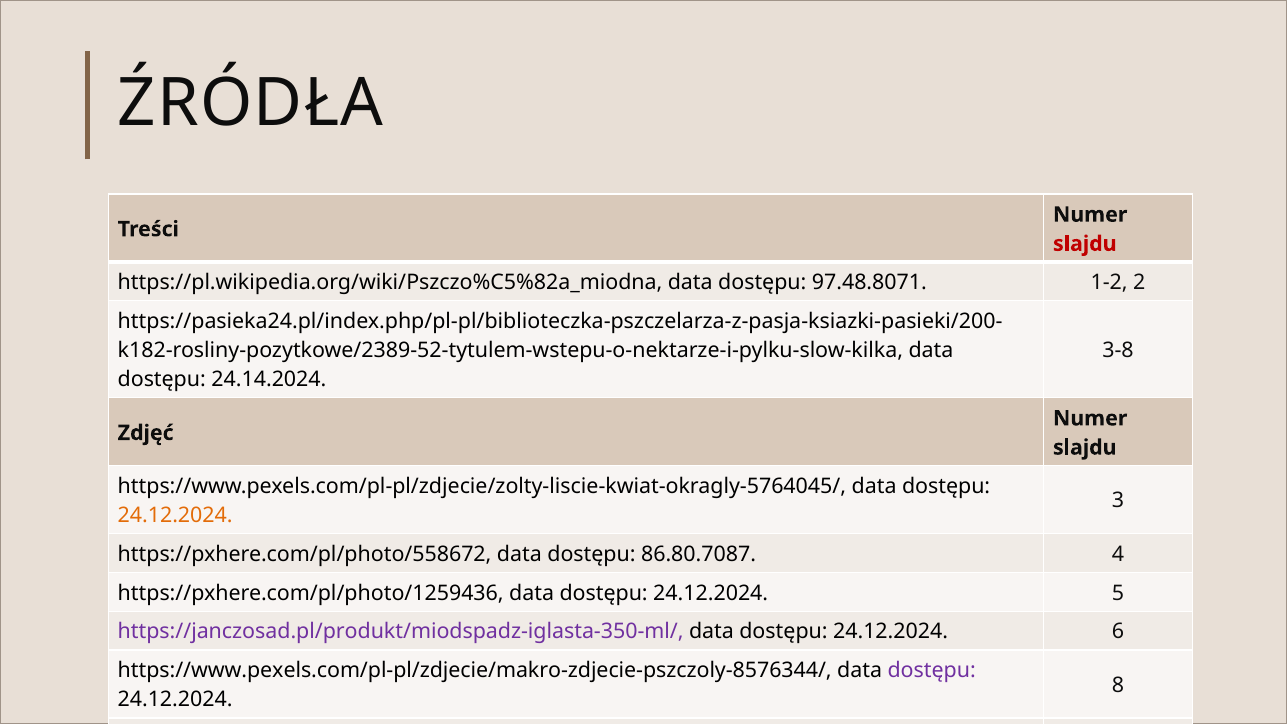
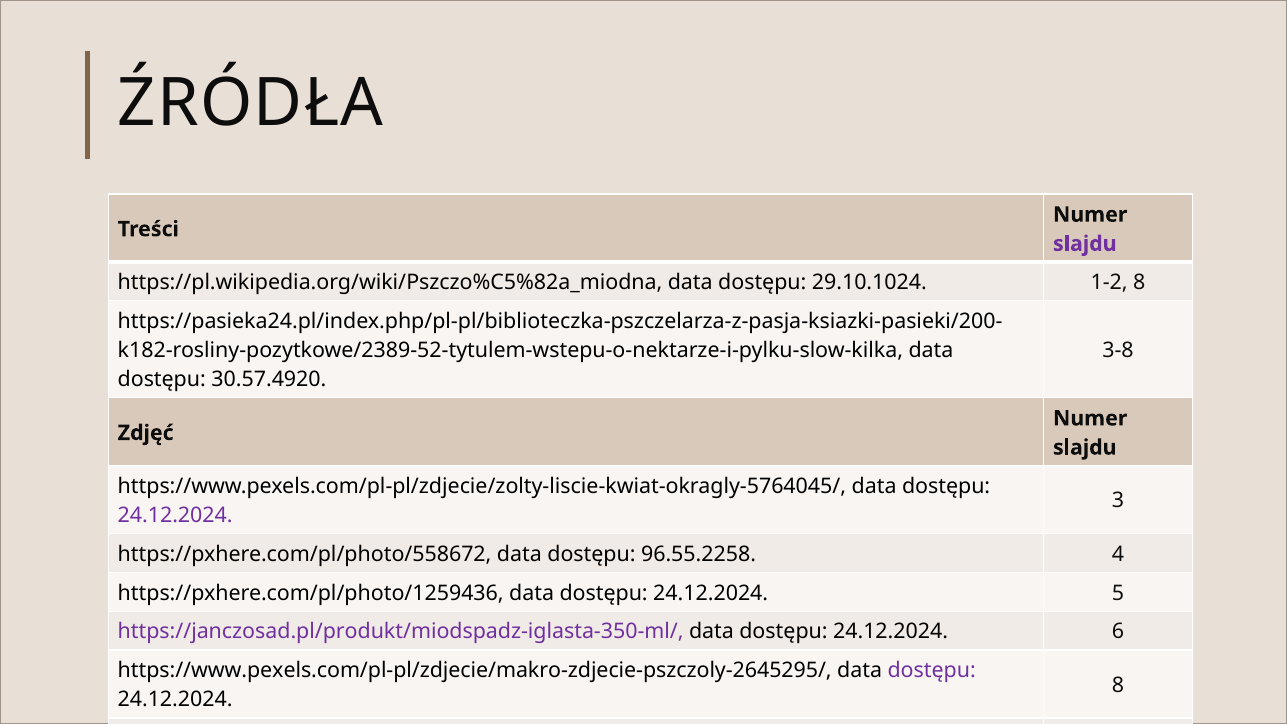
slajdu at (1085, 244) colour: red -> purple
97.48.8071: 97.48.8071 -> 29.10.1024
1-2 2: 2 -> 8
24.14.2024: 24.14.2024 -> 30.57.4920
24.12.2024 at (175, 515) colour: orange -> purple
86.80.7087: 86.80.7087 -> 96.55.2258
https://www.pexels.com/pl-pl/zdjecie/makro-zdjecie-pszczoly-8576344/: https://www.pexels.com/pl-pl/zdjecie/makro-zdjecie-pszczoly-8576344/ -> https://www.pexels.com/pl-pl/zdjecie/makro-zdjecie-pszczoly-2645295/
